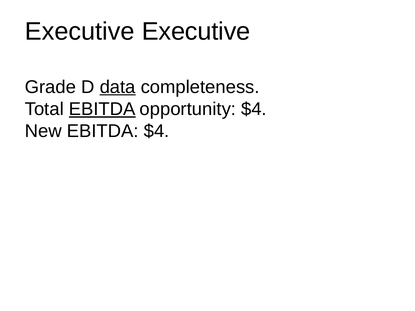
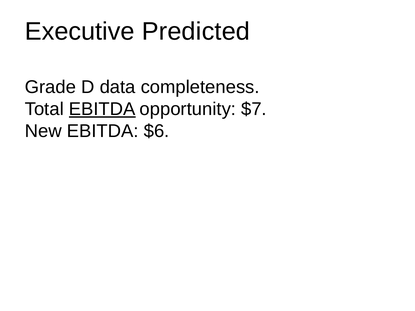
Executive Executive: Executive -> Predicted
data underline: present -> none
opportunity $4: $4 -> $7
EBITDA $4: $4 -> $6
